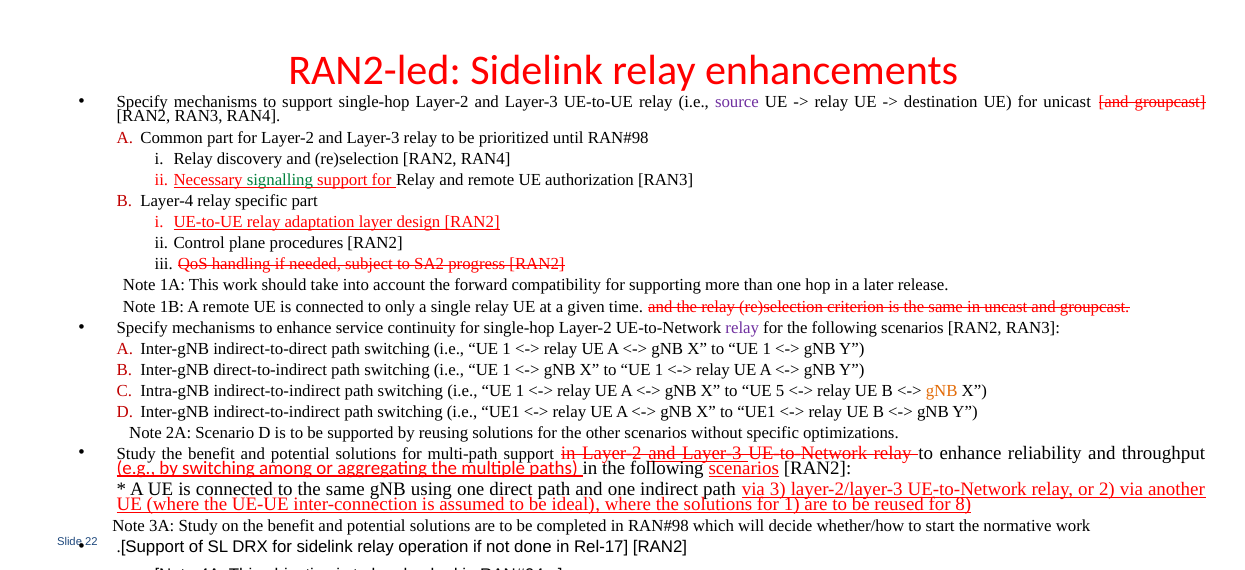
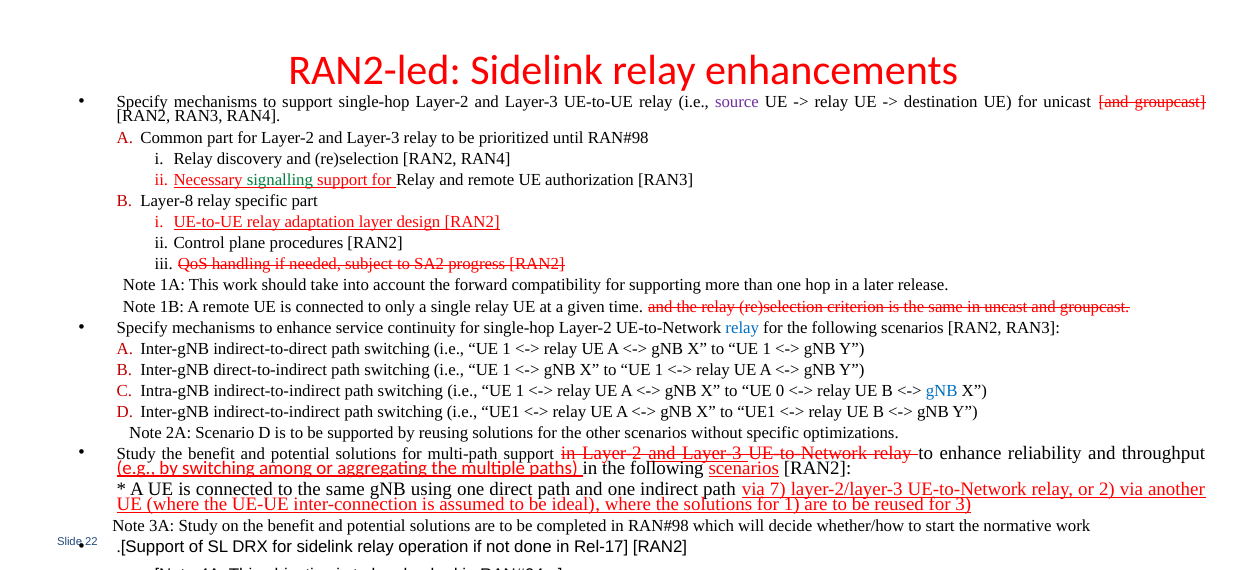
Layer-4: Layer-4 -> Layer-8
relay at (742, 327) colour: purple -> blue
5: 5 -> 0
gNB at (942, 391) colour: orange -> blue
3: 3 -> 7
8: 8 -> 3
